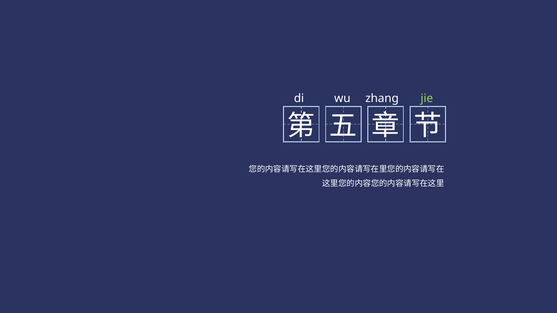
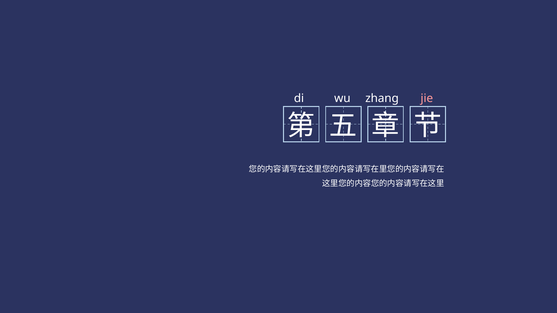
jie colour: light green -> pink
